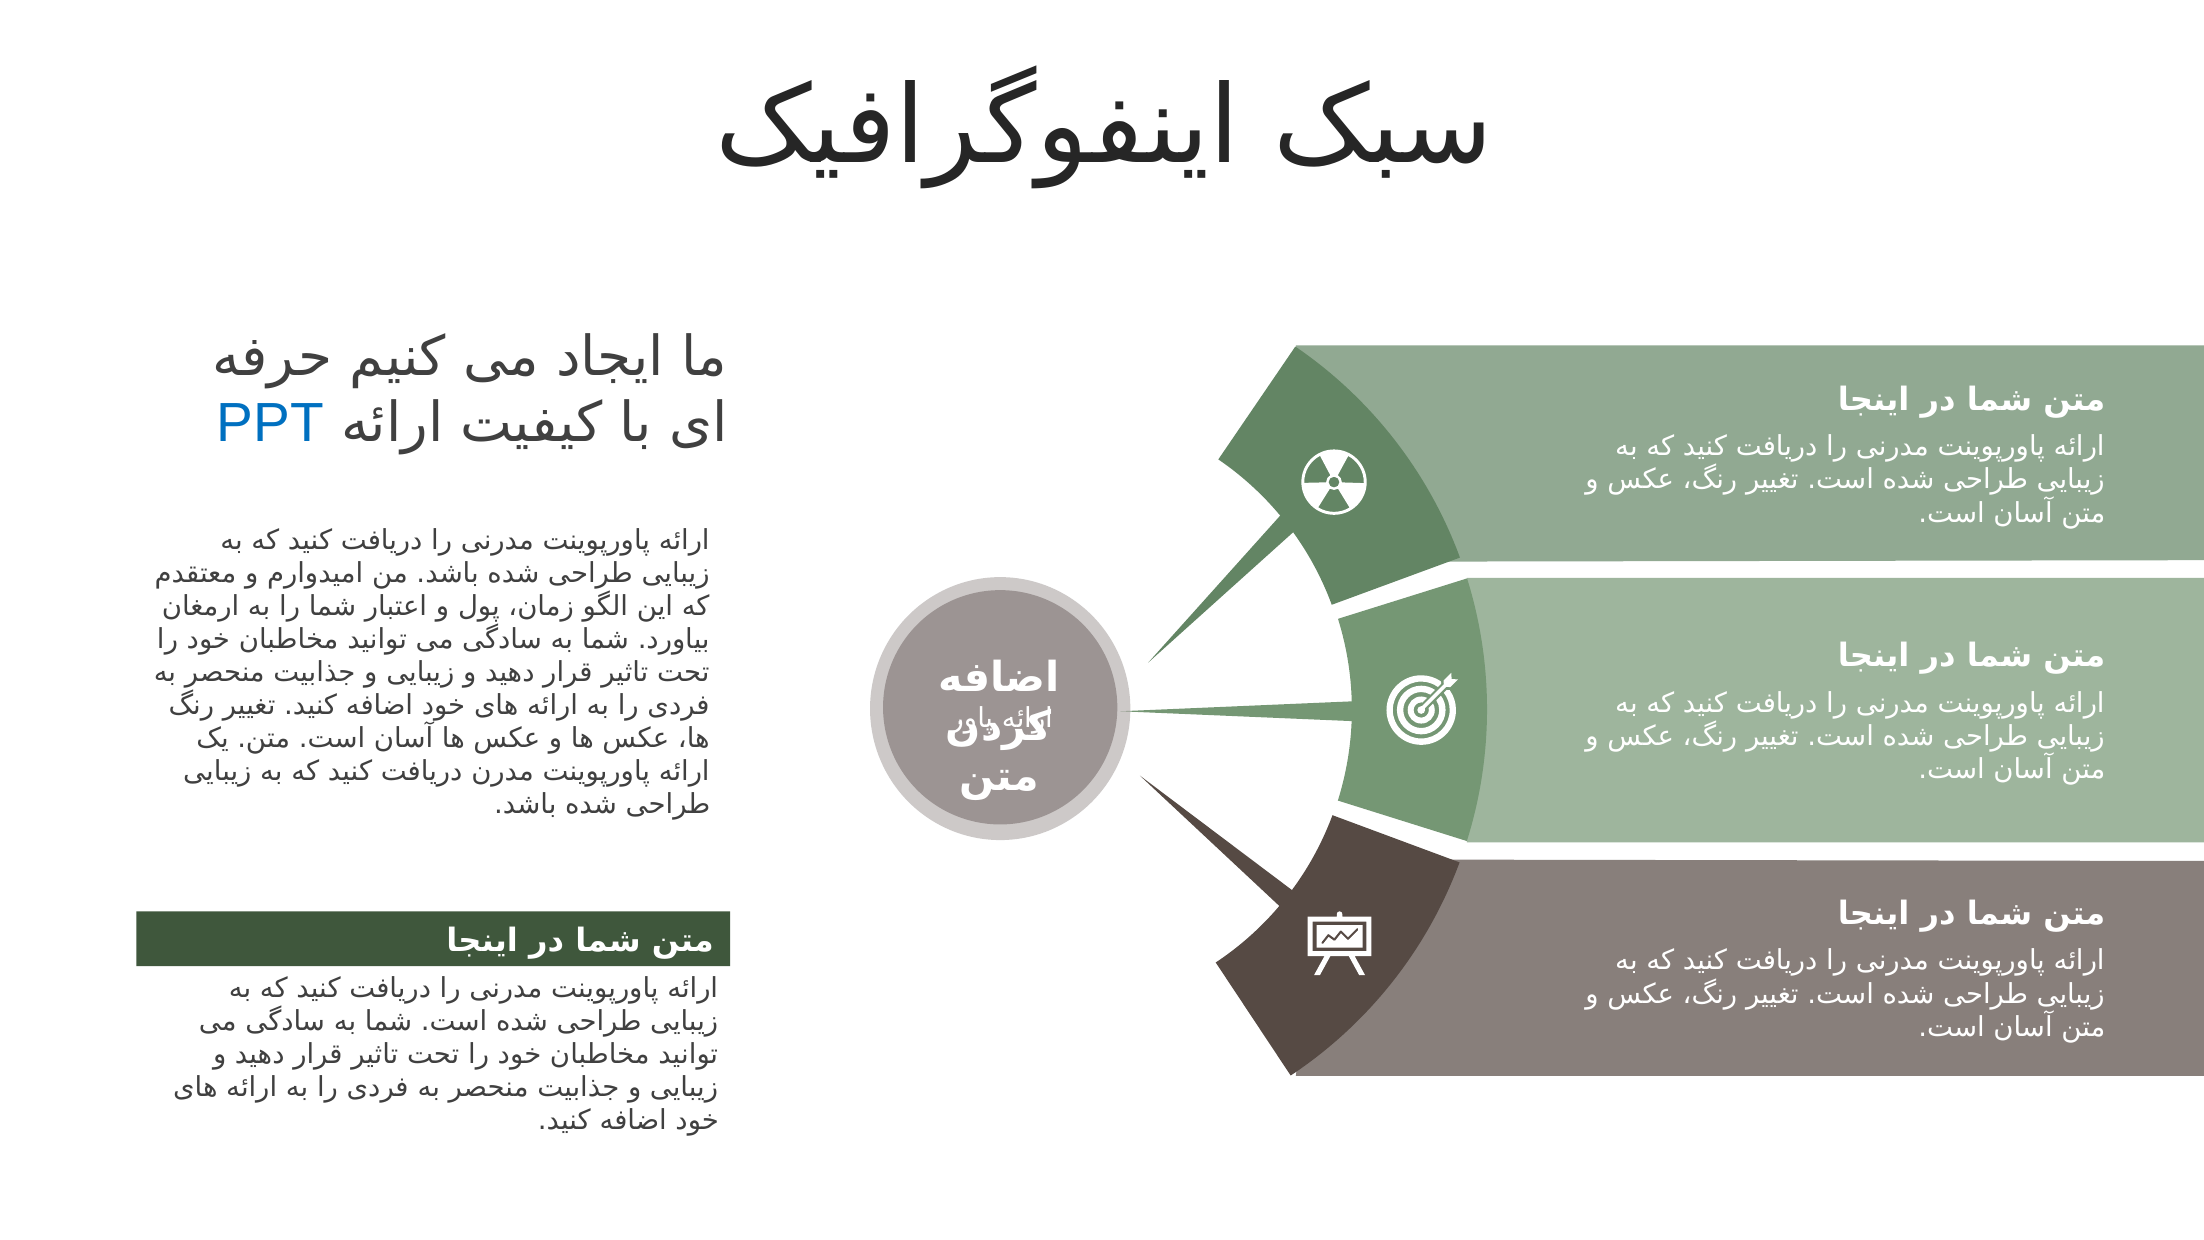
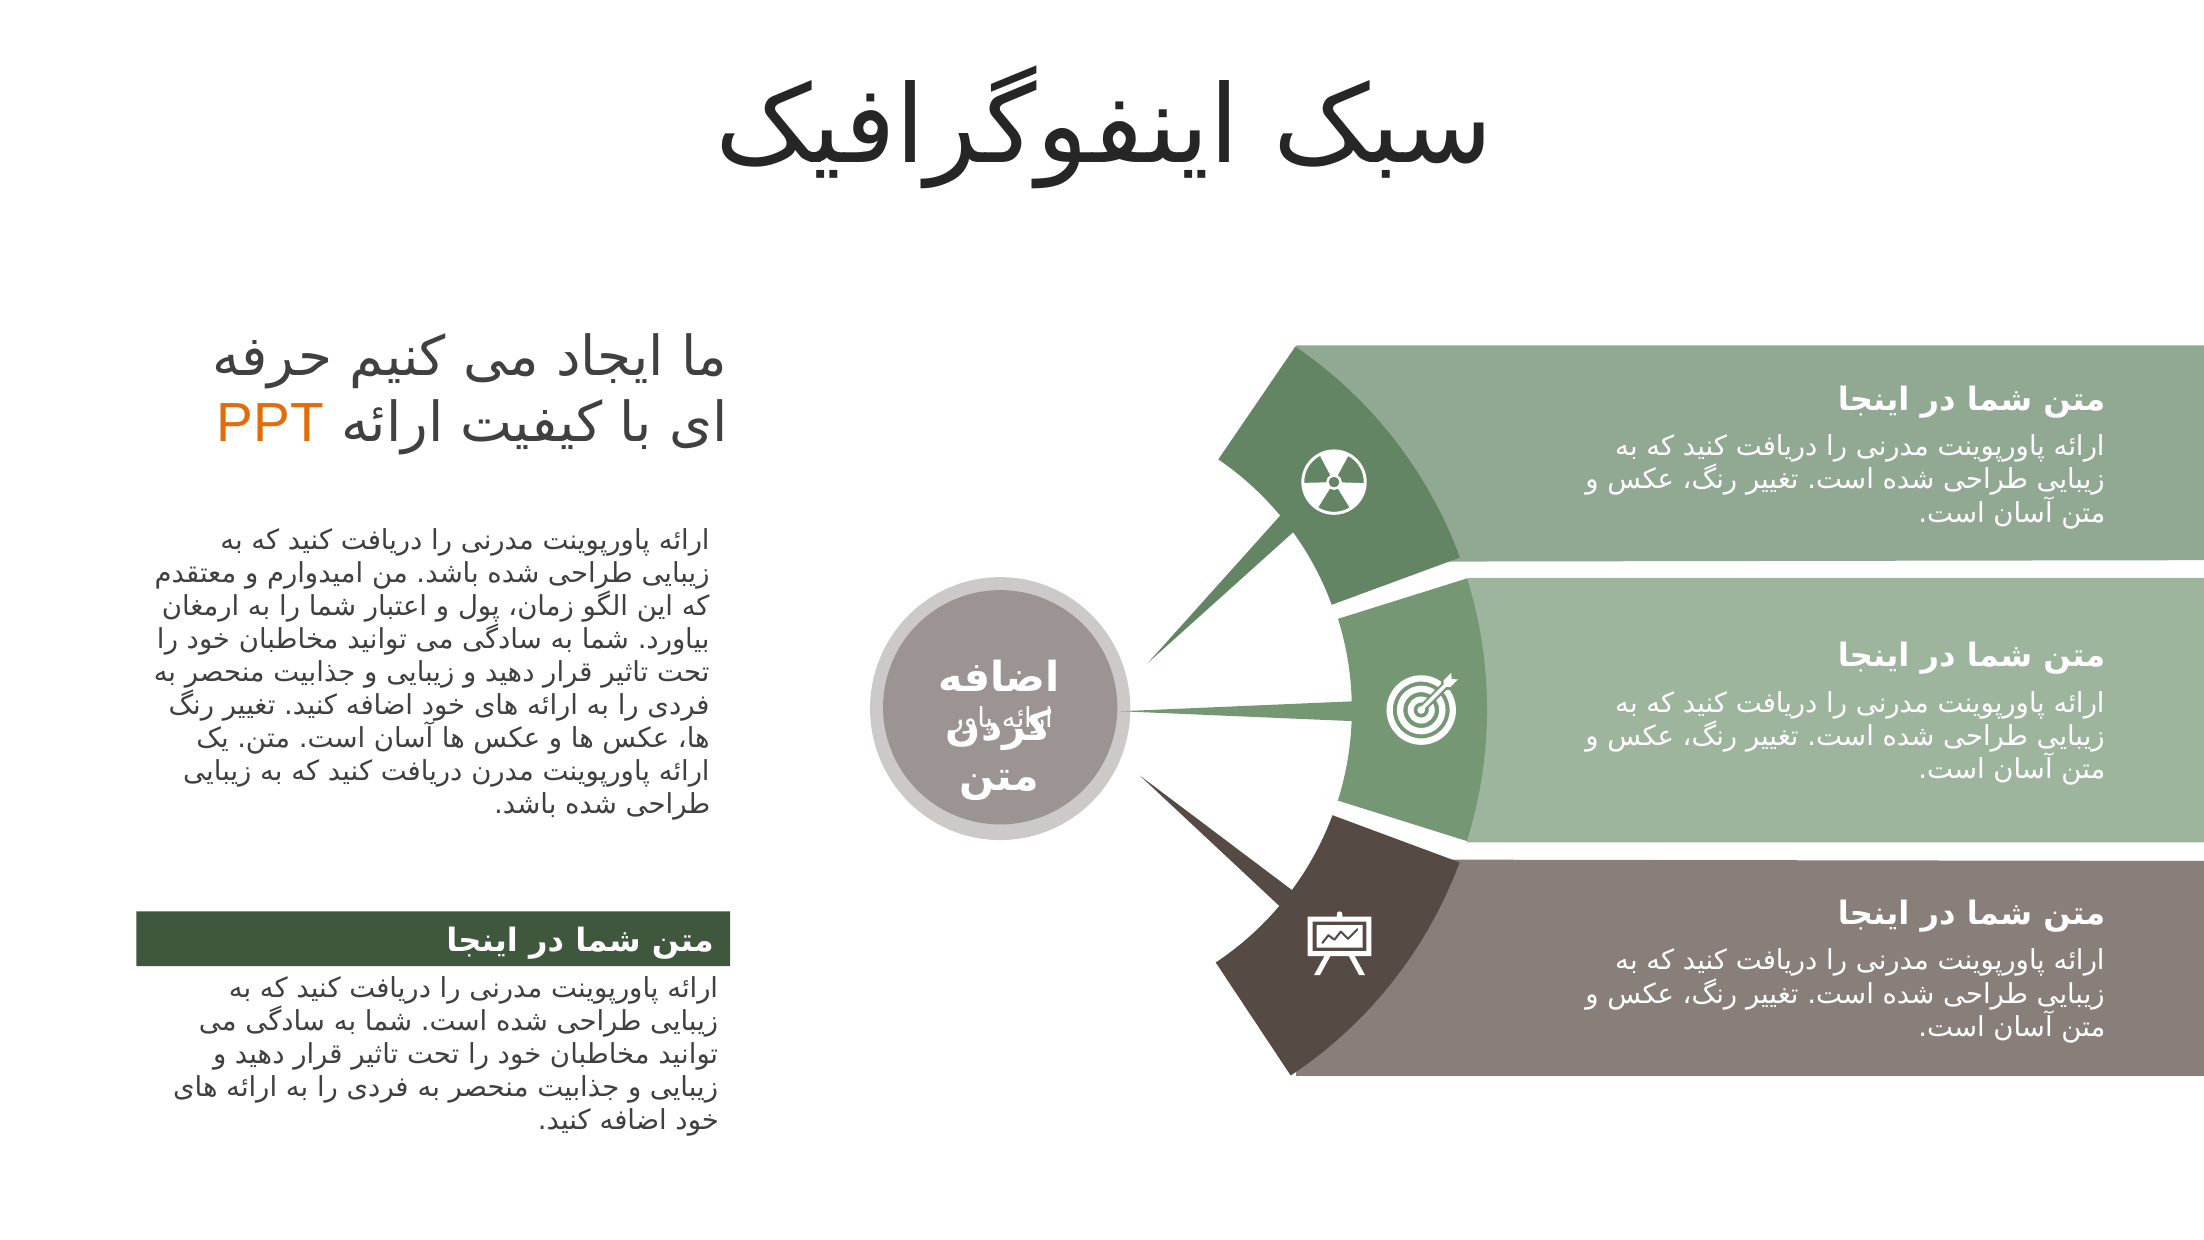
PPT colour: blue -> orange
